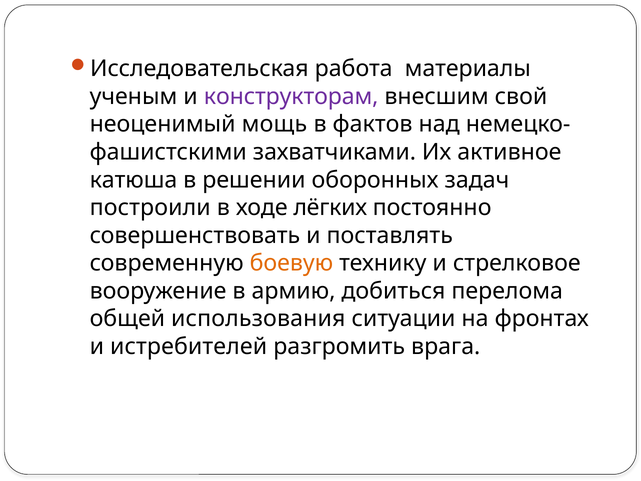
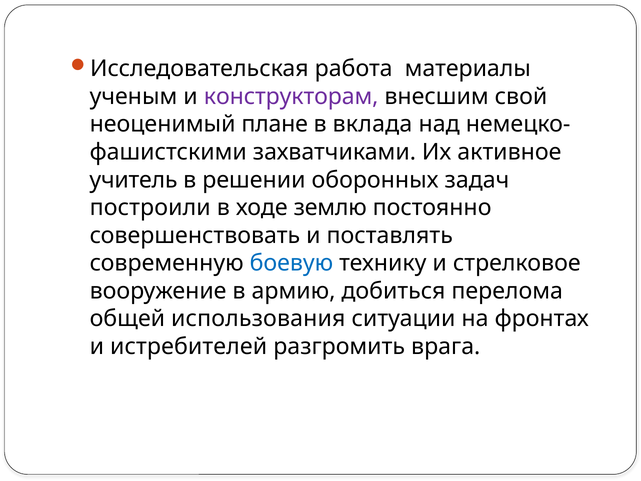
мощь: мощь -> плане
фактов: фактов -> вклада
катюша: катюша -> учитель
лёгких: лёгких -> землю
боевую colour: orange -> blue
